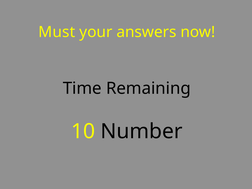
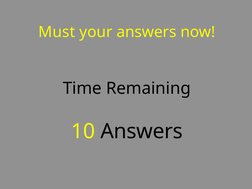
10 Number: Number -> Answers
